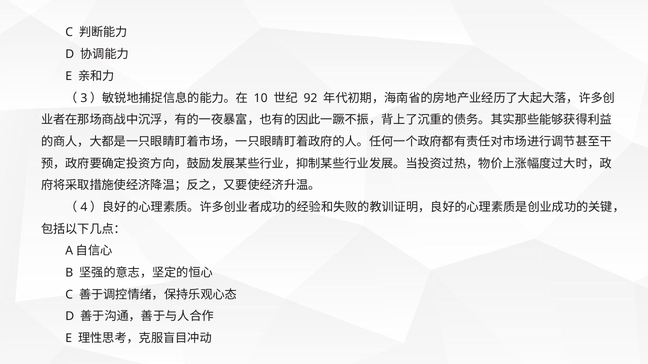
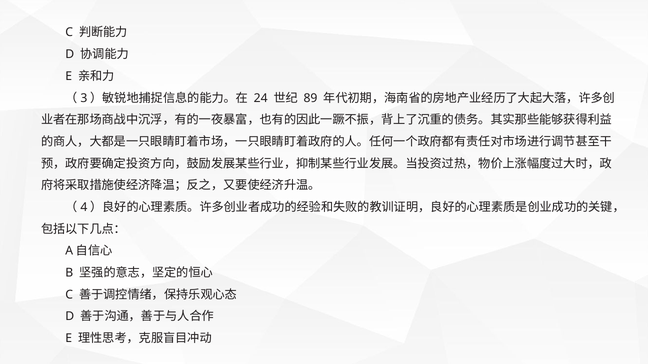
10: 10 -> 24
92: 92 -> 89
